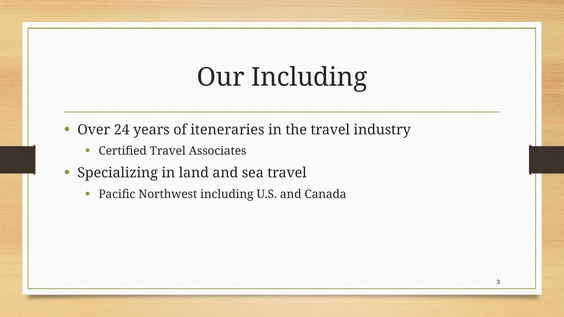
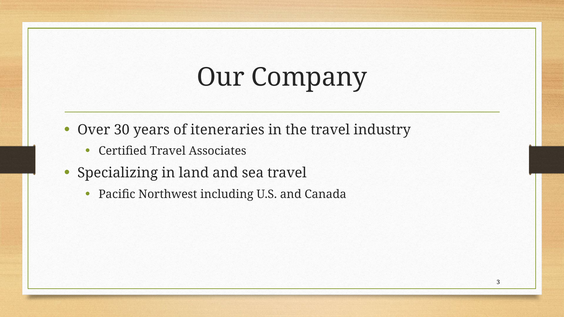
Our Including: Including -> Company
24: 24 -> 30
